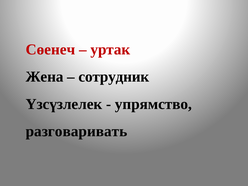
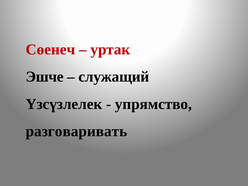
Жена: Жена -> Эшче
сотрудник: сотрудник -> служащий
